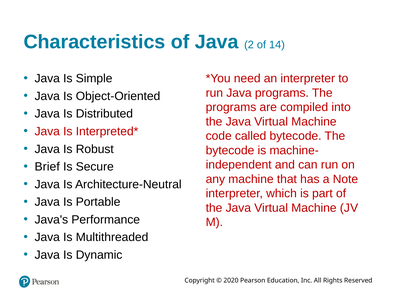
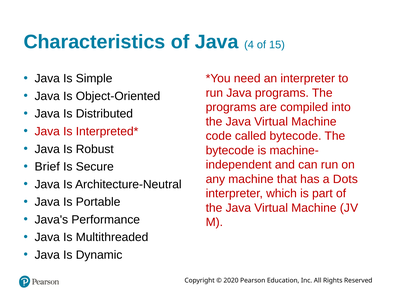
2: 2 -> 4
14: 14 -> 15
Note: Note -> Dots
